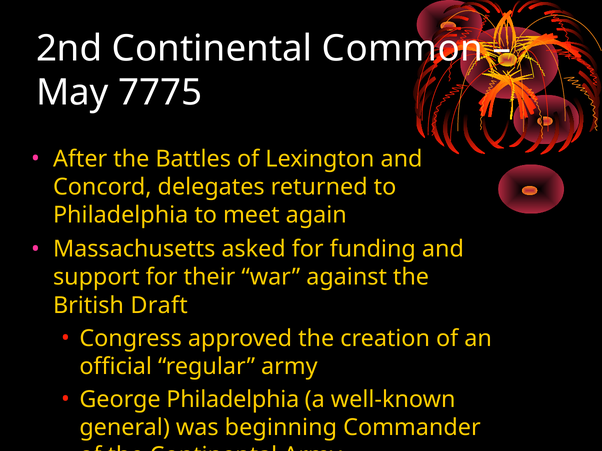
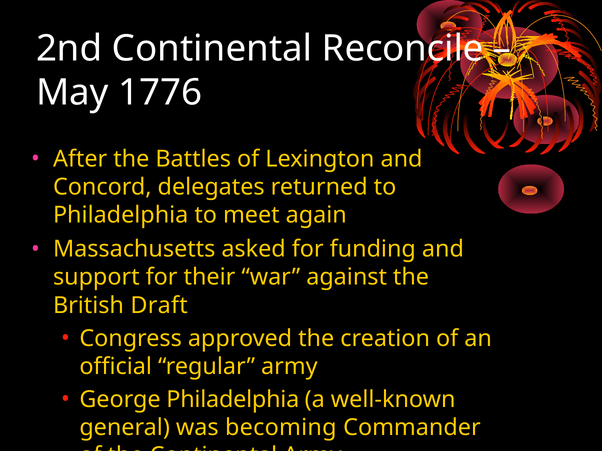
Common: Common -> Reconcile
7775: 7775 -> 1776
beginning: beginning -> becoming
